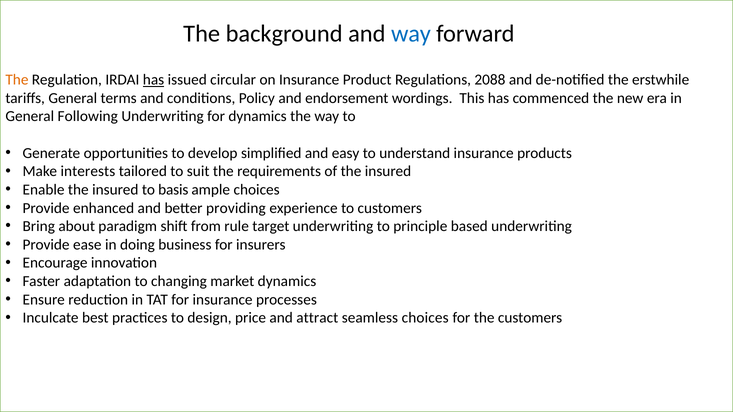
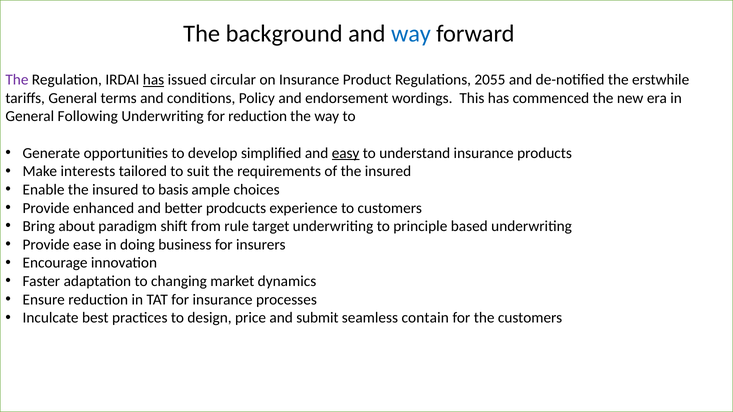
The at (17, 80) colour: orange -> purple
2088: 2088 -> 2055
for dynamics: dynamics -> reduction
easy underline: none -> present
providing: providing -> prodcucts
attract: attract -> submit
seamless choices: choices -> contain
